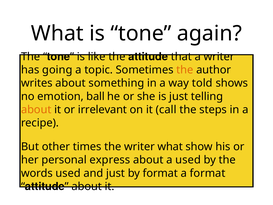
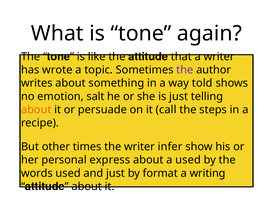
going: going -> wrote
the at (185, 70) colour: orange -> purple
ball: ball -> salt
irrelevant: irrelevant -> persuade
writer what: what -> infer
a format: format -> writing
